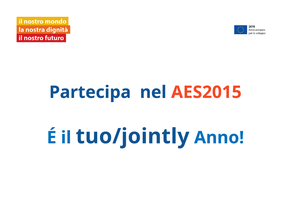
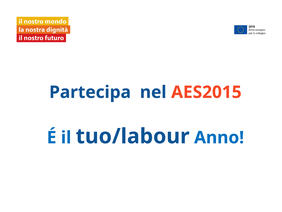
tuo/jointly: tuo/jointly -> tuo/labour
